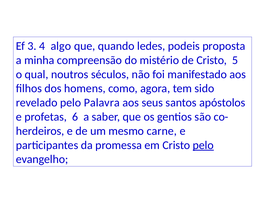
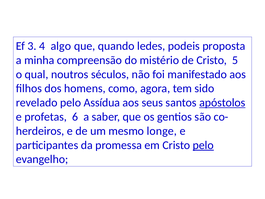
Palavra: Palavra -> Assídua
apóstolos underline: none -> present
carne: carne -> longe
